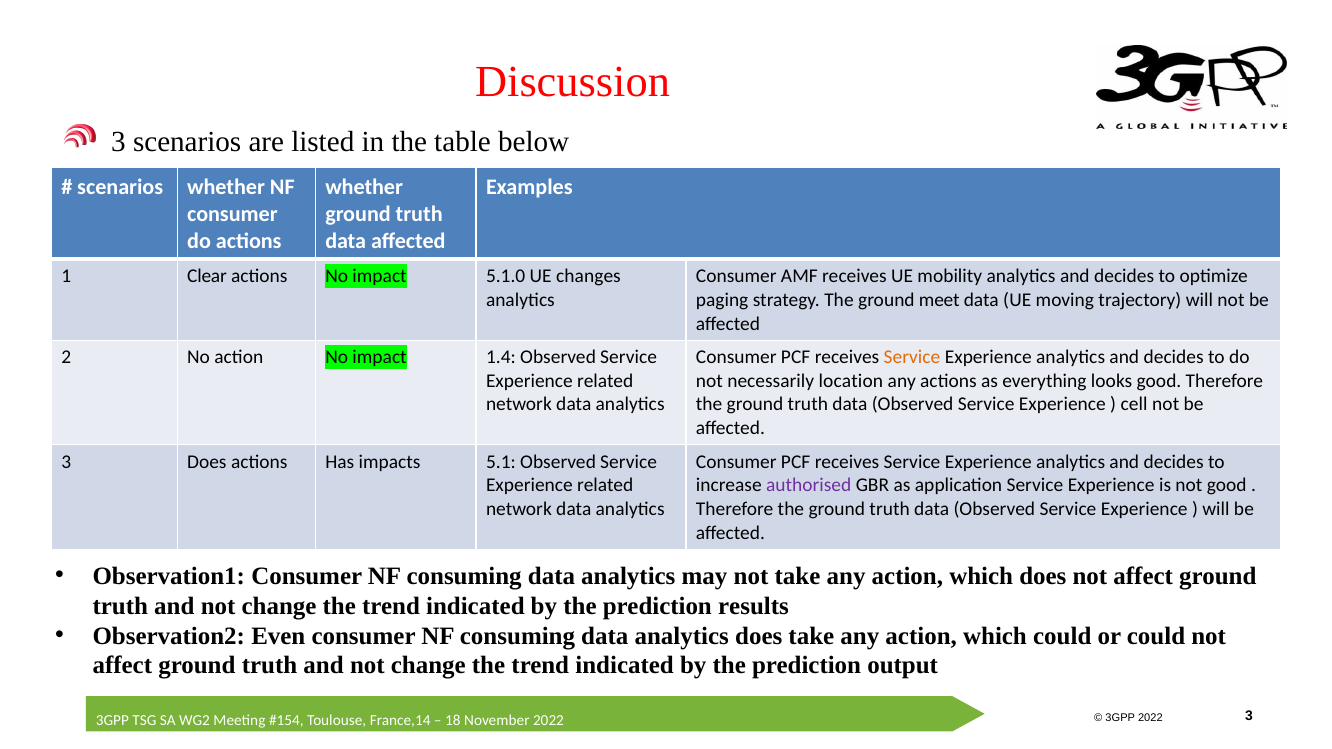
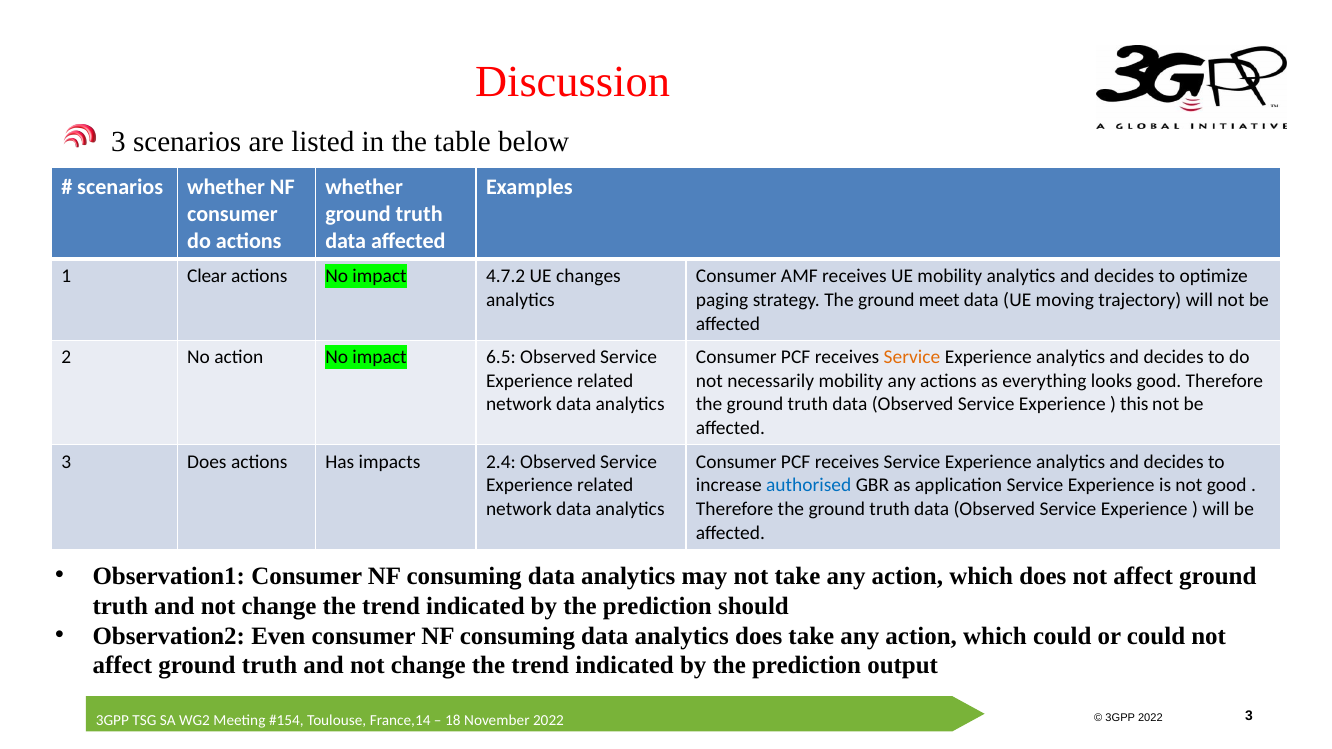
5.1.0: 5.1.0 -> 4.7.2
1.4: 1.4 -> 6.5
necessarily location: location -> mobility
cell: cell -> this
5.1: 5.1 -> 2.4
authorised colour: purple -> blue
results: results -> should
